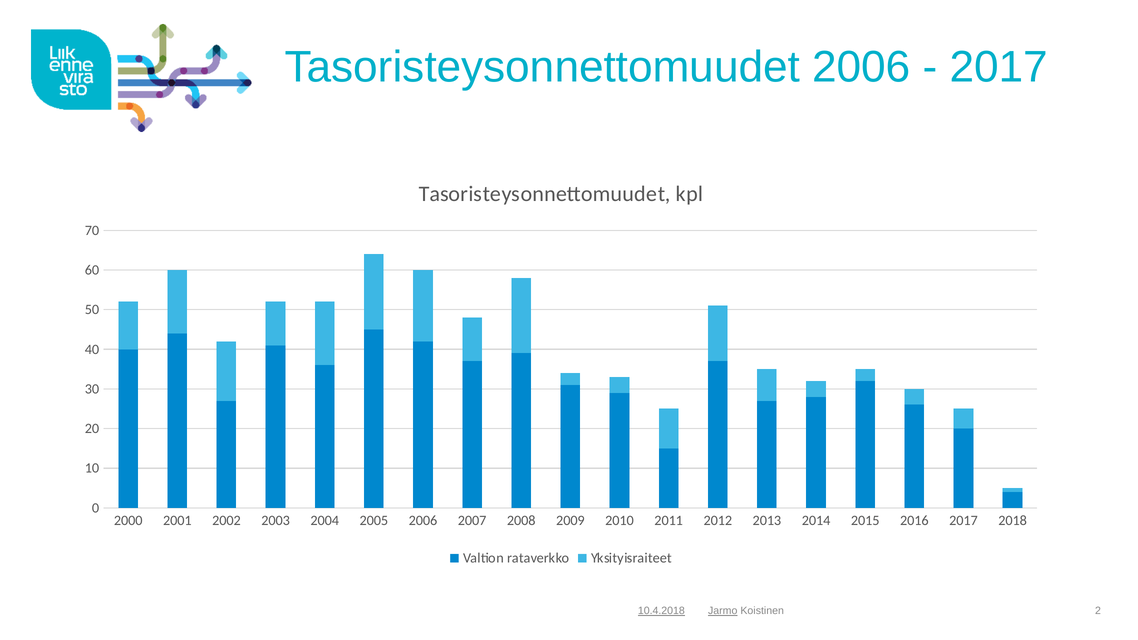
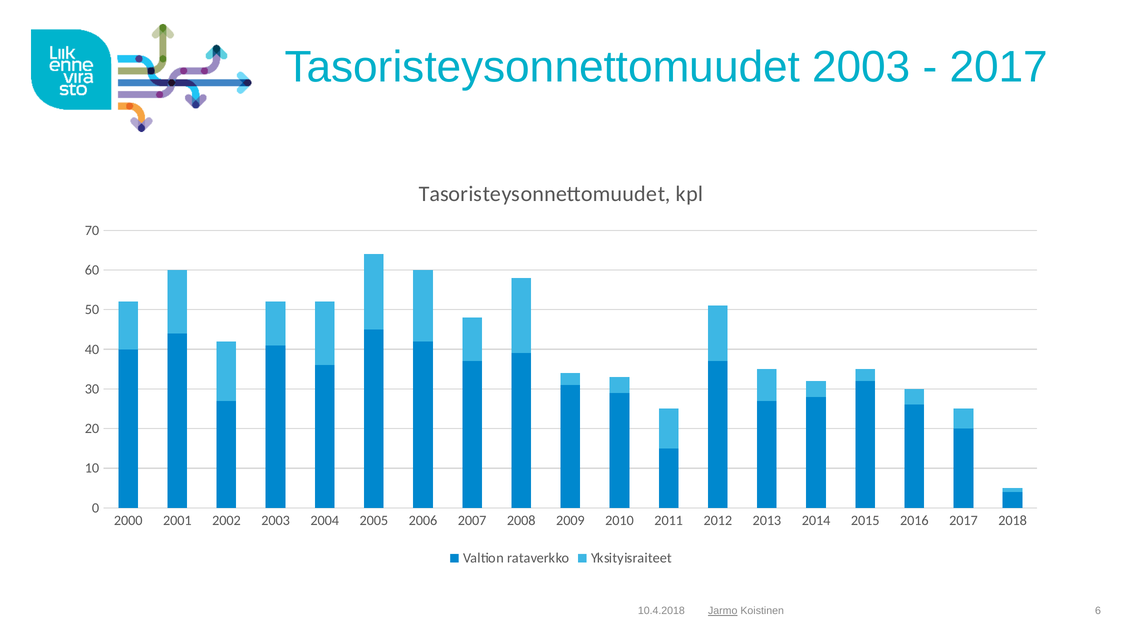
Tasoristeysonnettomuudet 2006: 2006 -> 2003
10.4.2018 underline: present -> none
2: 2 -> 6
